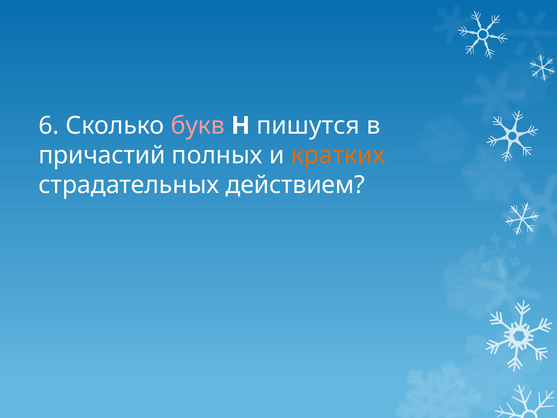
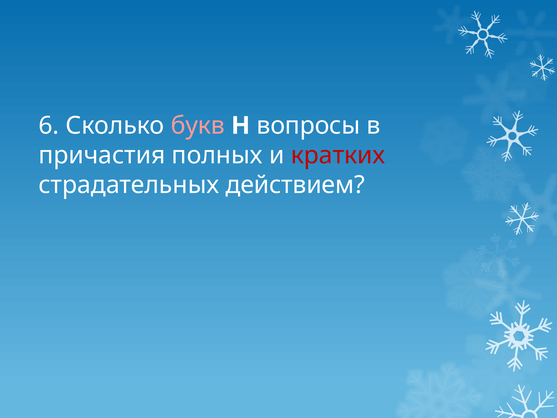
пишутся: пишутся -> вопросы
причастий: причастий -> причастия
кратких colour: orange -> red
